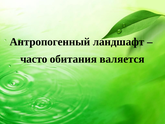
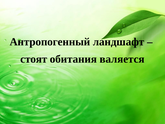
часто: часто -> стоят
